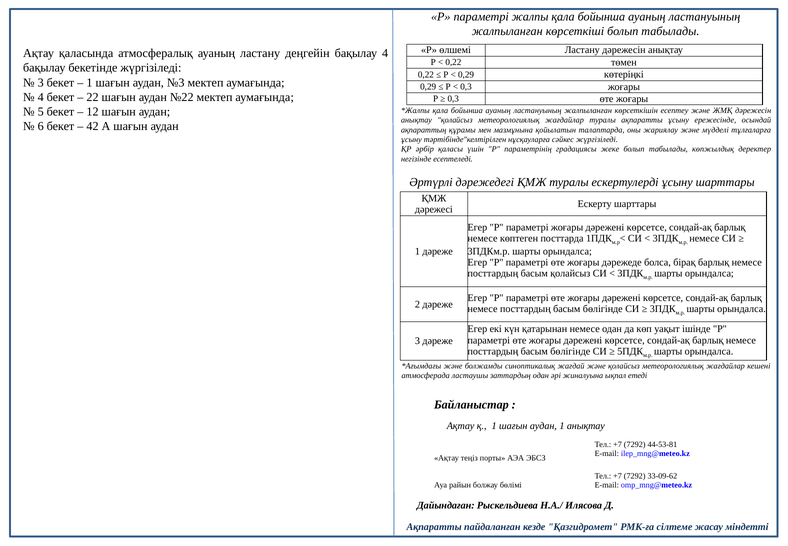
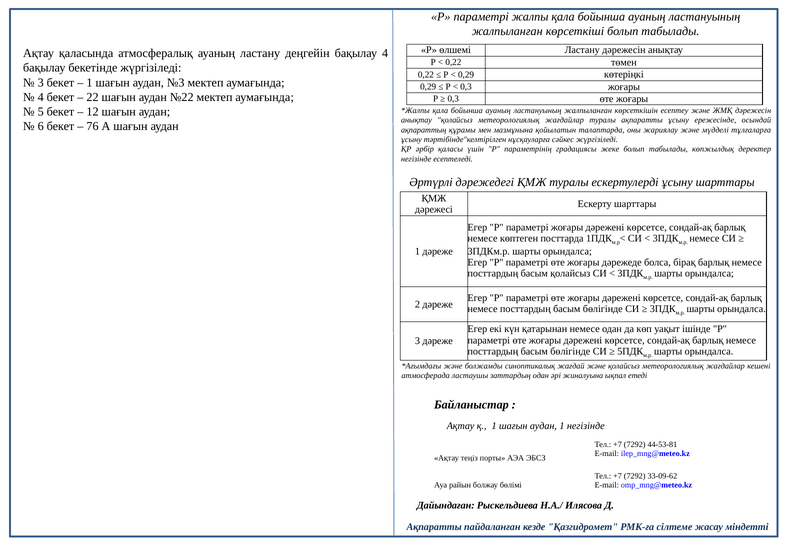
42: 42 -> 76
1 анықтау: анықтау -> негізінде
